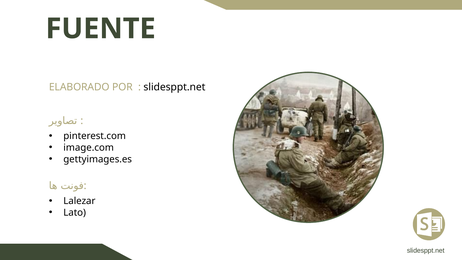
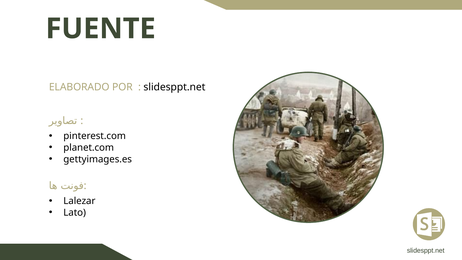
image.com: image.com -> planet.com
